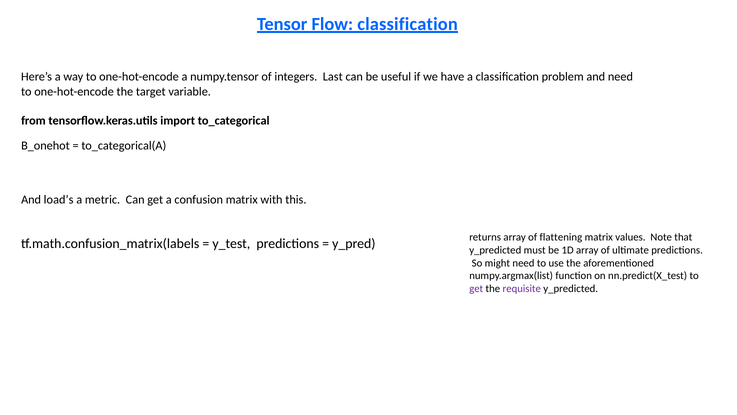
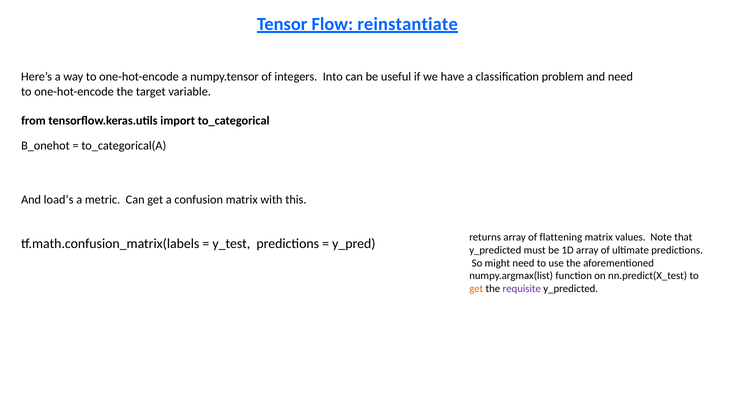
Flow classification: classification -> reinstantiate
Last: Last -> Into
get at (476, 288) colour: purple -> orange
